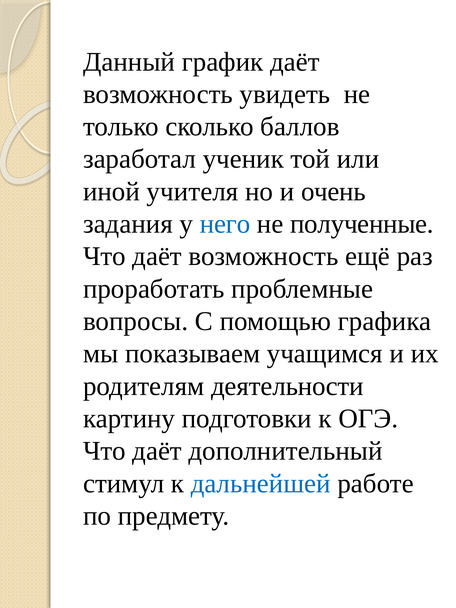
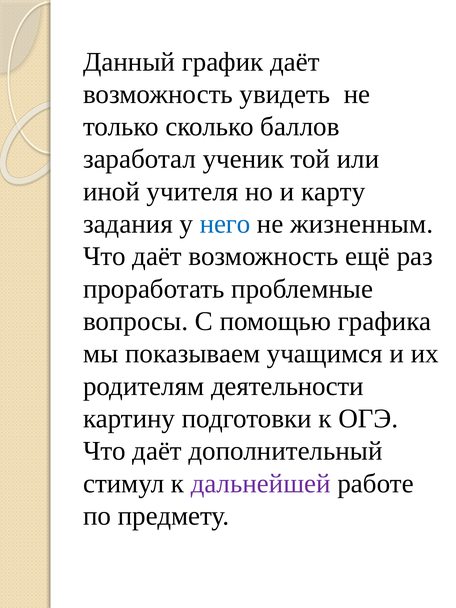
очень: очень -> карту
полученные: полученные -> жизненным
дальнейшей colour: blue -> purple
